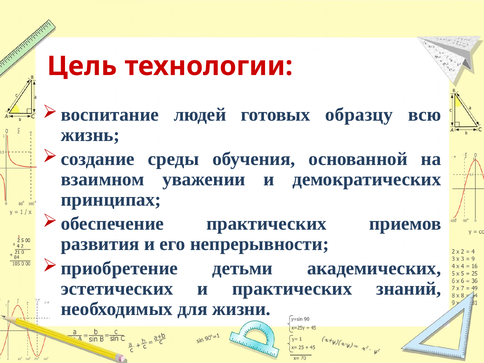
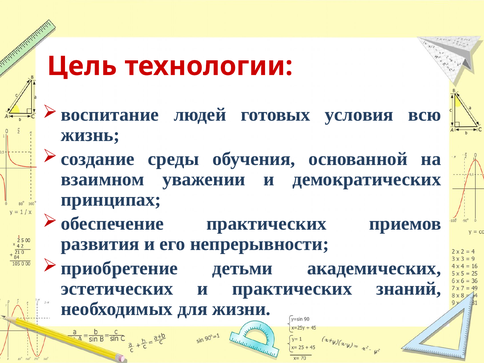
образцу: образцу -> условия
